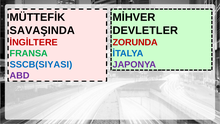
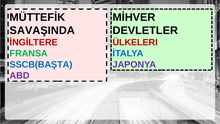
ZORUNDA: ZORUNDA -> ÜLKELERI
SSCB(SIYASI: SSCB(SIYASI -> SSCB(BAŞTA
